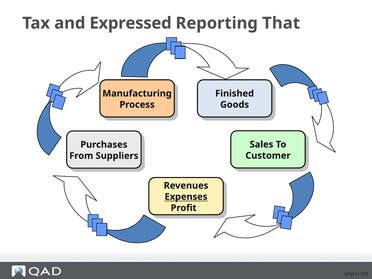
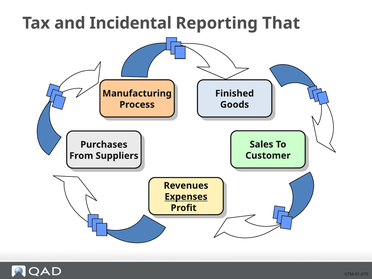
Expressed: Expressed -> Incidental
